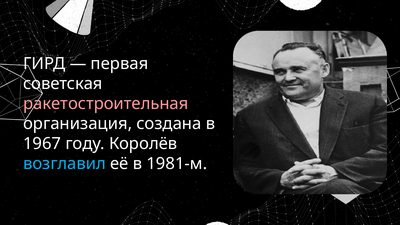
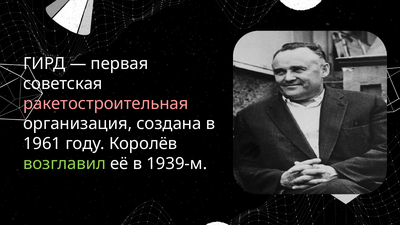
1967: 1967 -> 1961
возглавил colour: light blue -> light green
1981-м: 1981-м -> 1939-м
